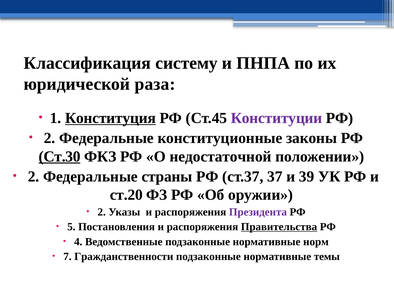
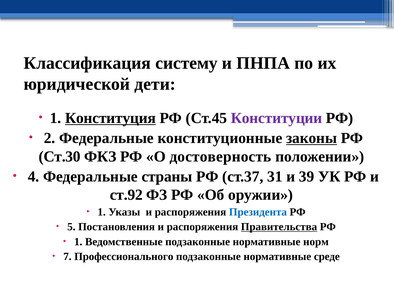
раза: раза -> дети
законы underline: none -> present
Ст.30 underline: present -> none
недостаточной: недостаточной -> достоверность
2 at (33, 176): 2 -> 4
37: 37 -> 31
ст.20: ст.20 -> ст.92
2 at (102, 212): 2 -> 1
Президента colour: purple -> blue
4 at (78, 241): 4 -> 1
Гражданственности: Гражданственности -> Профессионального
темы: темы -> среде
